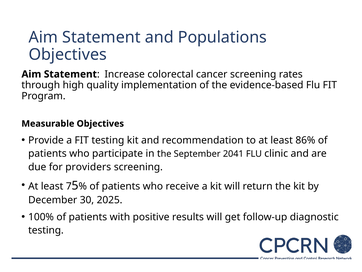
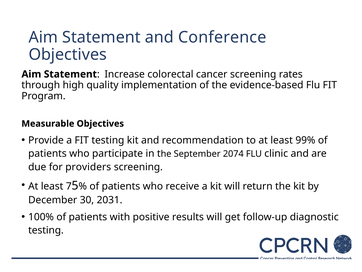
Populations: Populations -> Conference
86%: 86% -> 99%
2041: 2041 -> 2074
2025: 2025 -> 2031
